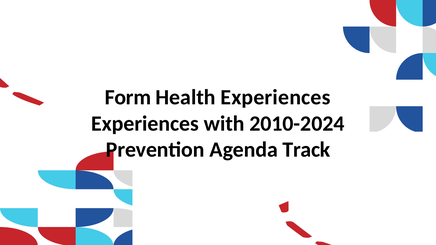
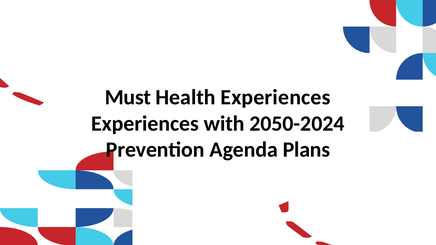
Form: Form -> Must
2010-2024: 2010-2024 -> 2050-2024
Track: Track -> Plans
